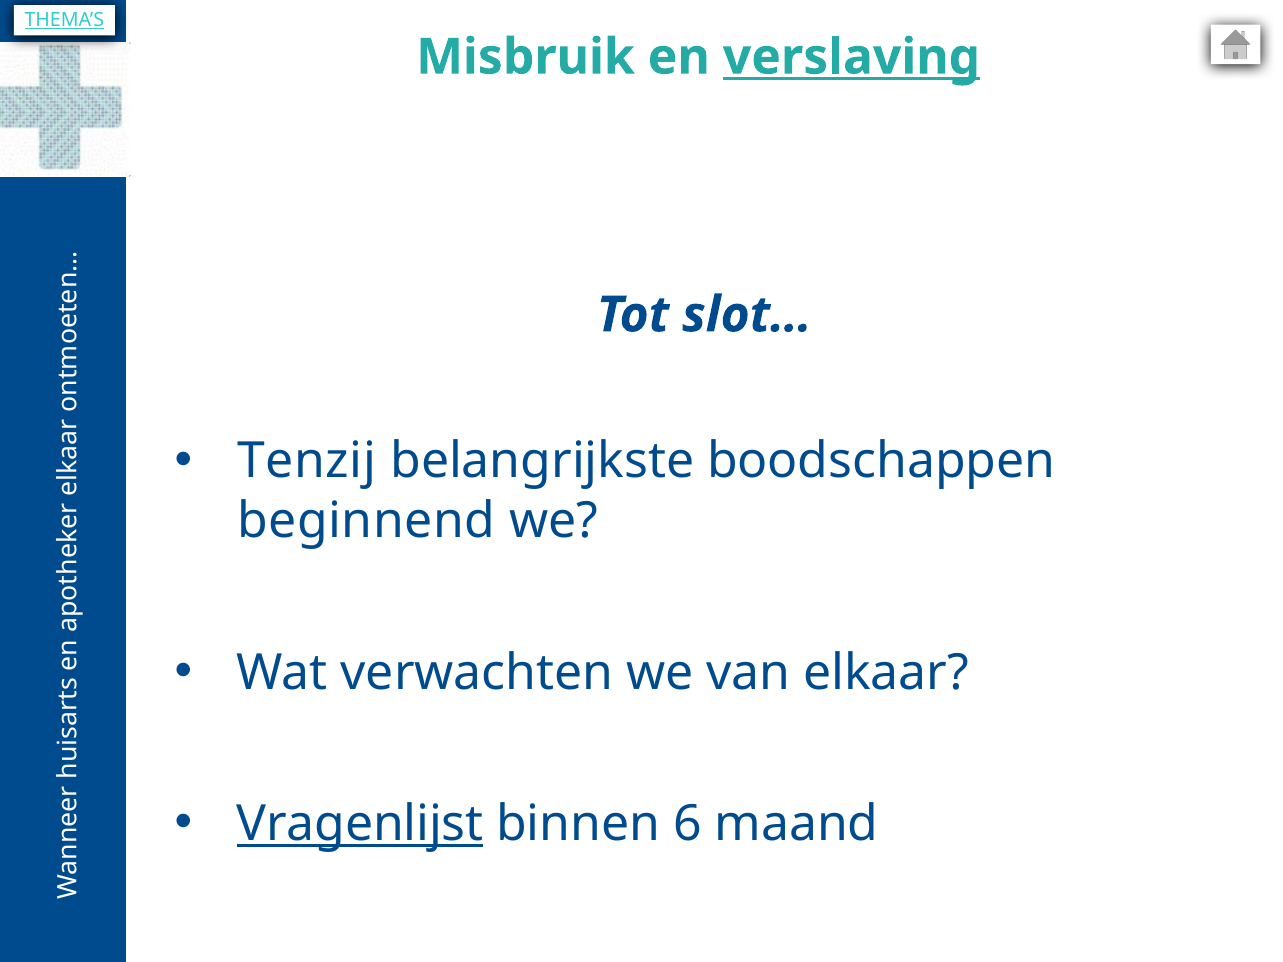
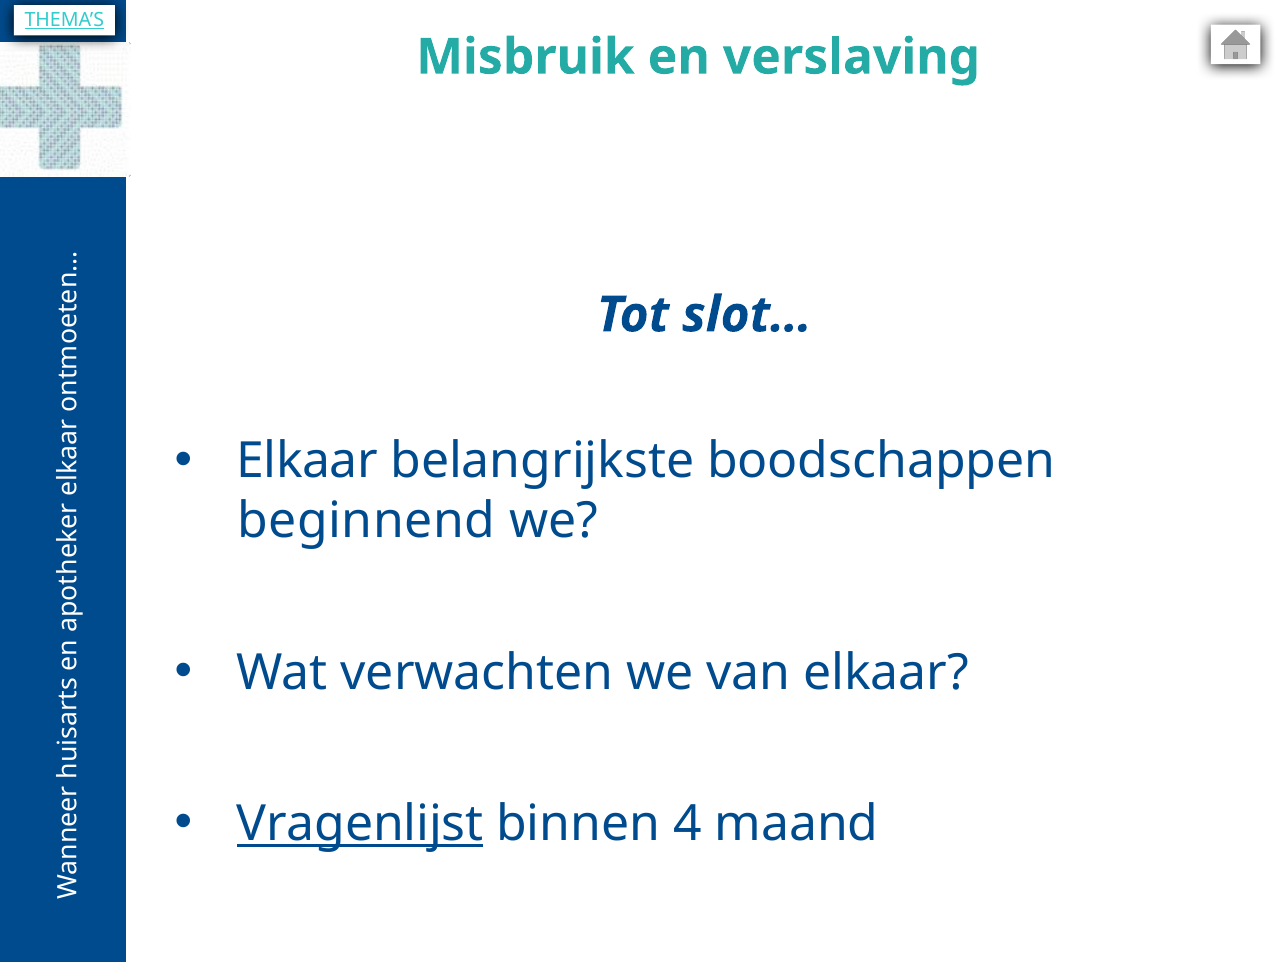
verslaving underline: present -> none
Tenzij at (307, 461): Tenzij -> Elkaar
6: 6 -> 4
